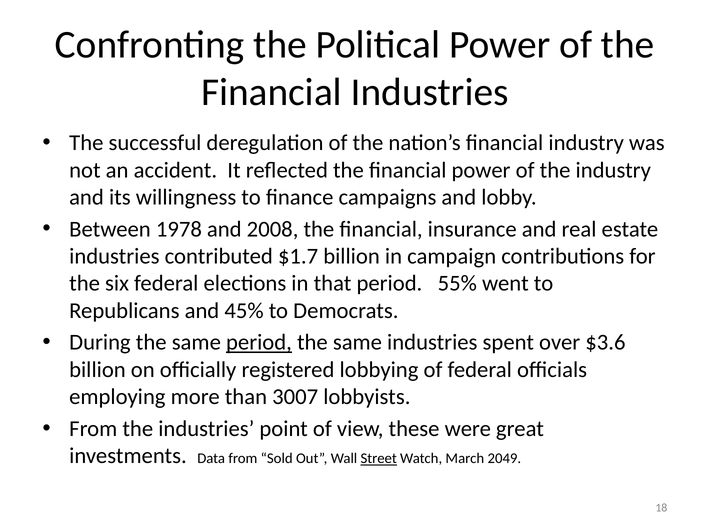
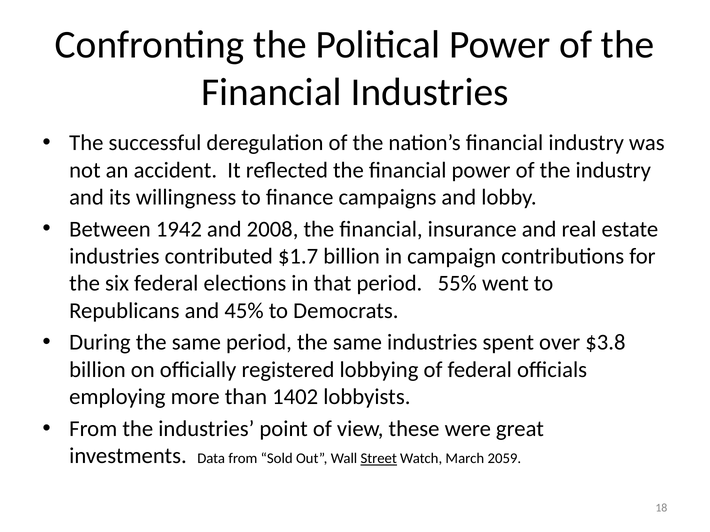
1978: 1978 -> 1942
period at (259, 343) underline: present -> none
$3.6: $3.6 -> $3.8
3007: 3007 -> 1402
2049: 2049 -> 2059
